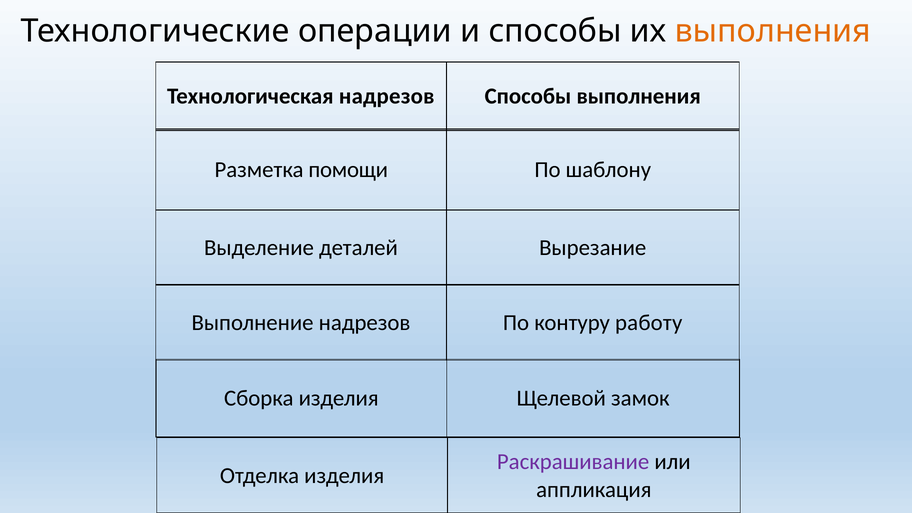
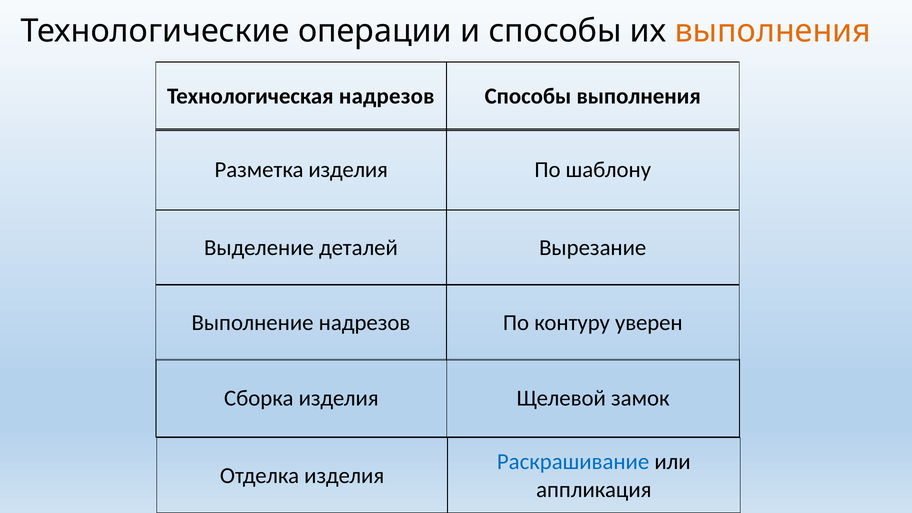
Разметка помощи: помощи -> изделия
работу: работу -> уверен
Раскрашивание colour: purple -> blue
